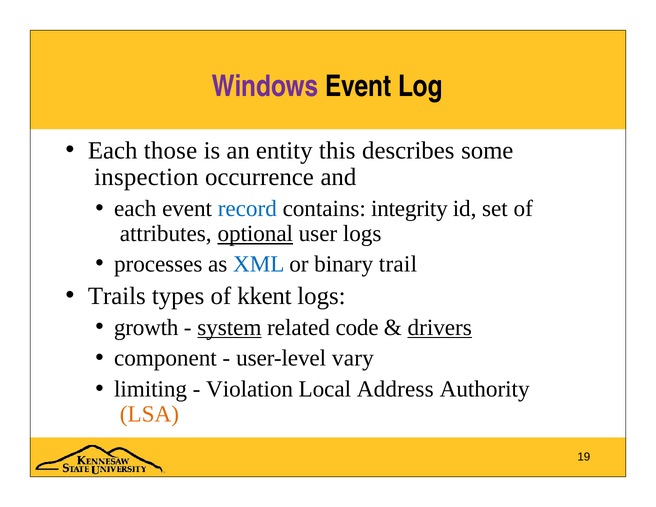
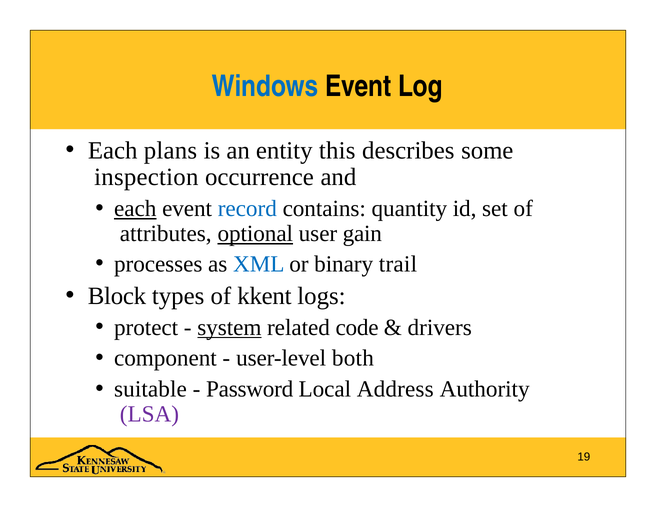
Windows colour: purple -> blue
those: those -> plans
each at (135, 209) underline: none -> present
integrity: integrity -> quantity
user logs: logs -> gain
Trails: Trails -> Block
growth: growth -> protect
drivers underline: present -> none
vary: vary -> both
limiting: limiting -> suitable
Violation: Violation -> Password
LSA colour: orange -> purple
